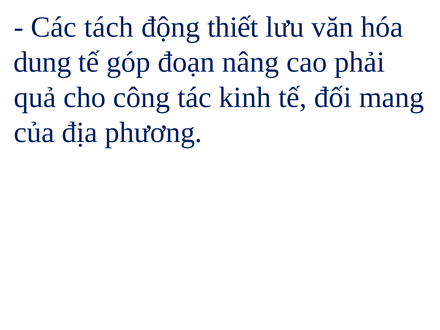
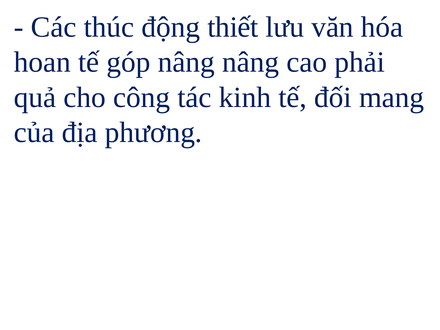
tách: tách -> thúc
dung: dung -> hoan
góp đoạn: đoạn -> nâng
